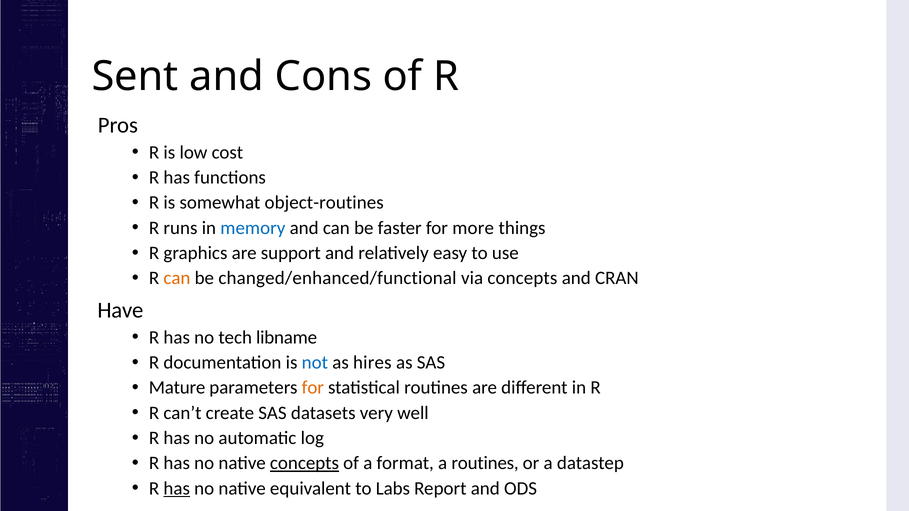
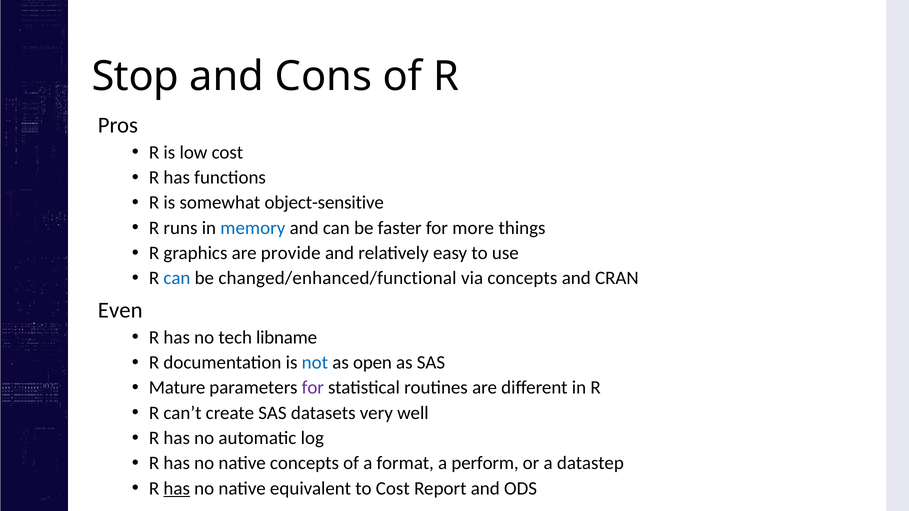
Sent: Sent -> Stop
object-routines: object-routines -> object-sensitive
support: support -> provide
can at (177, 278) colour: orange -> blue
Have: Have -> Even
hires: hires -> open
for at (313, 388) colour: orange -> purple
concepts at (304, 463) underline: present -> none
a routines: routines -> perform
to Labs: Labs -> Cost
